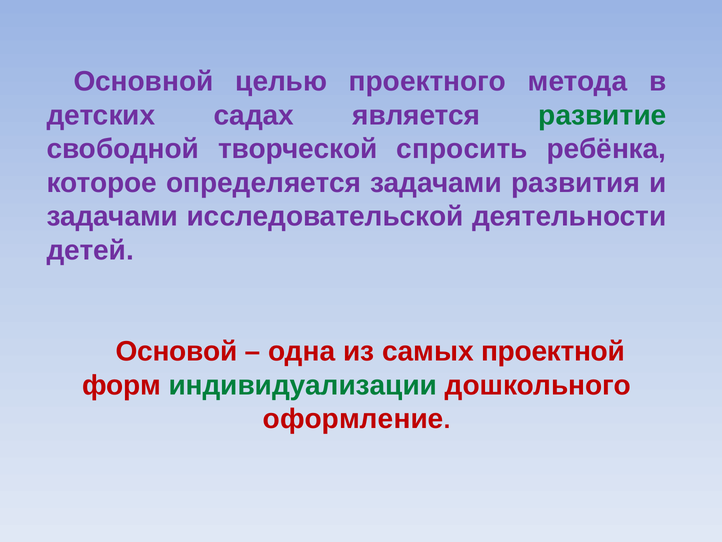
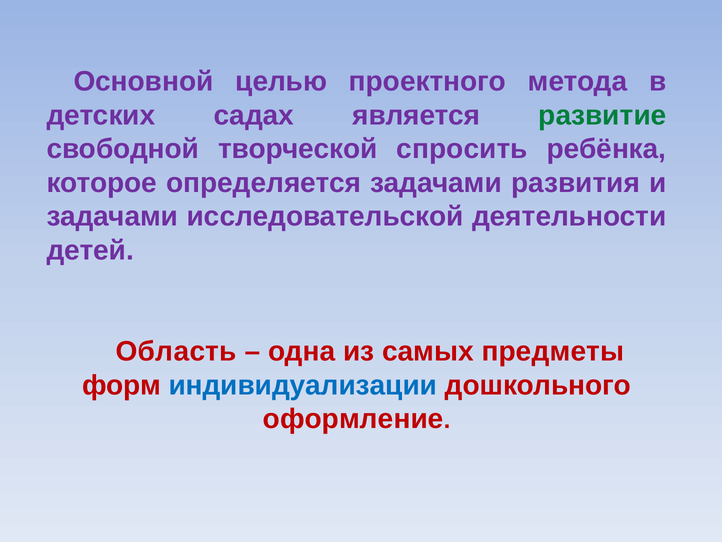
Основой: Основой -> Область
проектной: проектной -> предметы
индивидуализации colour: green -> blue
